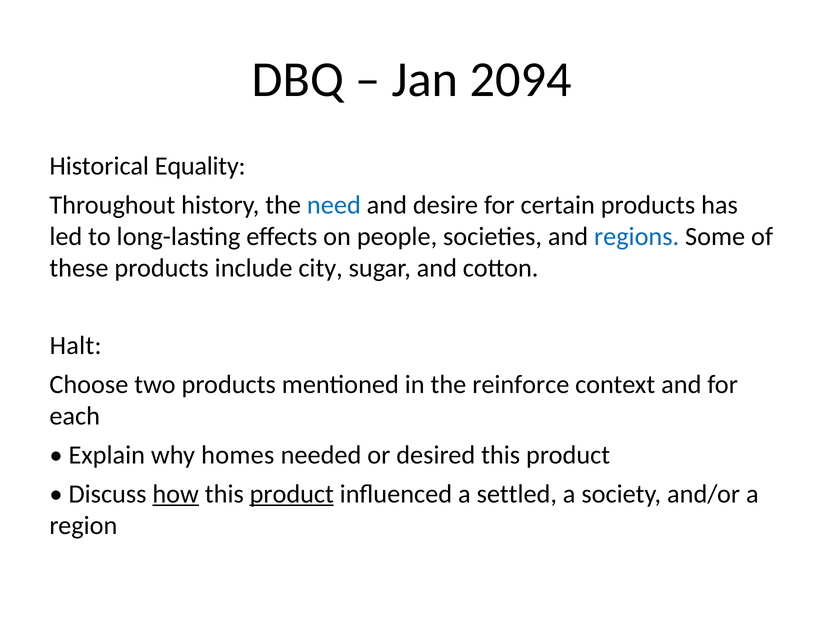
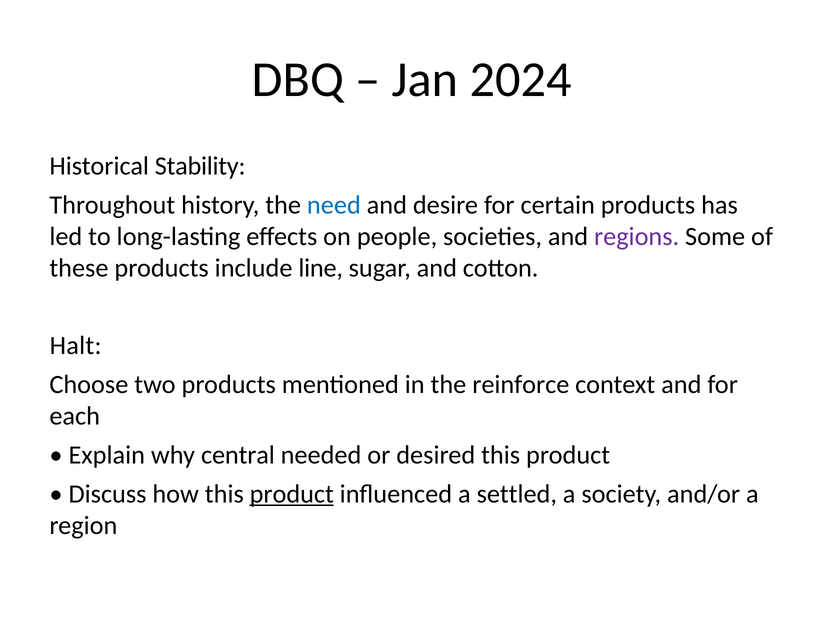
2094: 2094 -> 2024
Equality: Equality -> Stability
regions colour: blue -> purple
city: city -> line
homes: homes -> central
how underline: present -> none
